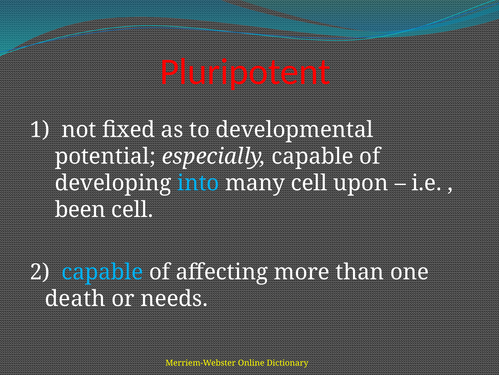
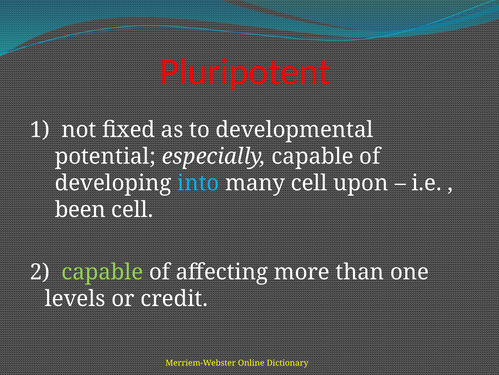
capable at (102, 272) colour: light blue -> light green
death: death -> levels
needs: needs -> credit
